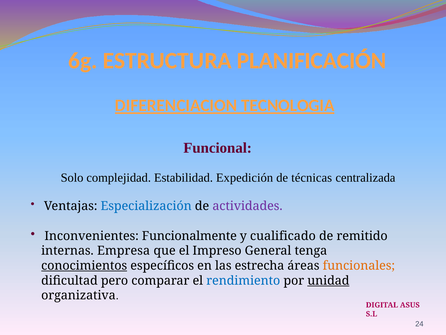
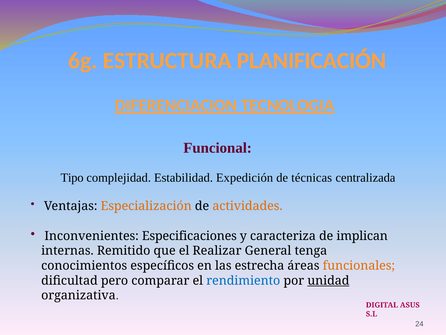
Solo: Solo -> Tipo
Especialización colour: blue -> orange
actividades colour: purple -> orange
Funcionalmente: Funcionalmente -> Especificaciones
cualificado: cualificado -> caracteriza
remitido: remitido -> implican
Empresa: Empresa -> Remitido
Impreso: Impreso -> Realizar
conocimientos underline: present -> none
